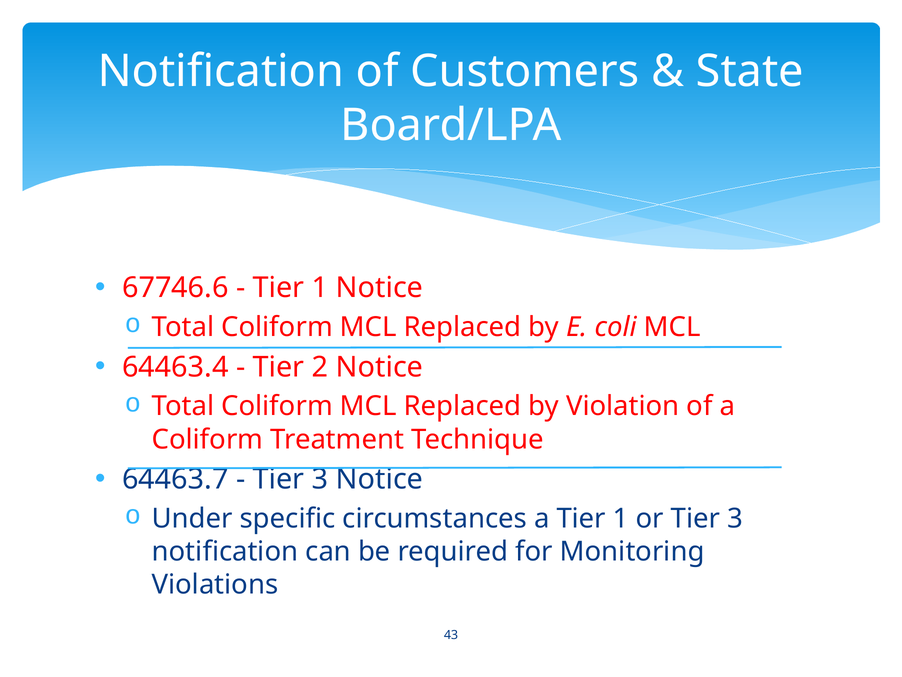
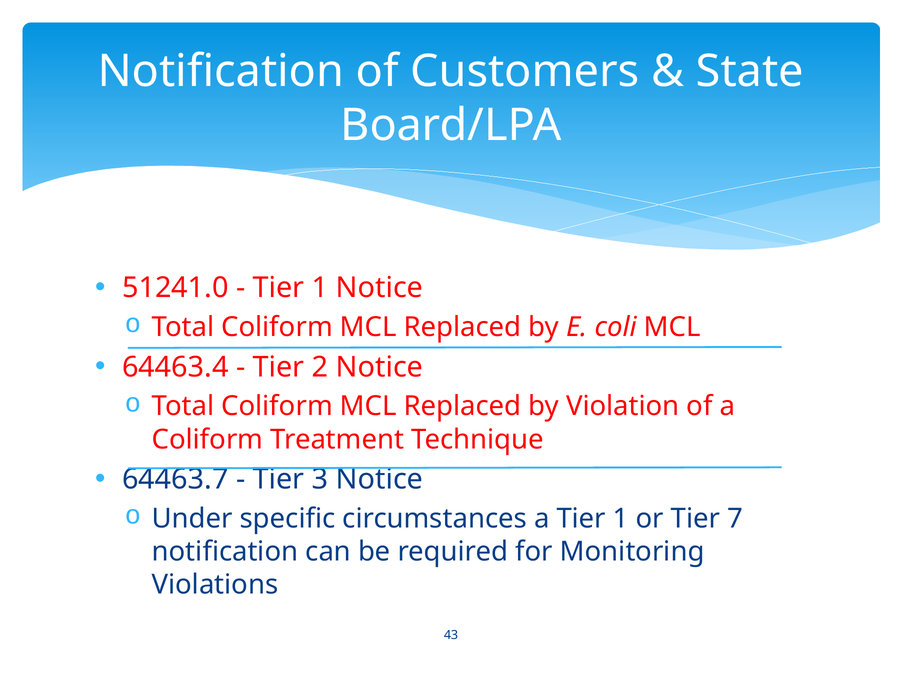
67746.6: 67746.6 -> 51241.0
or Tier 3: 3 -> 7
